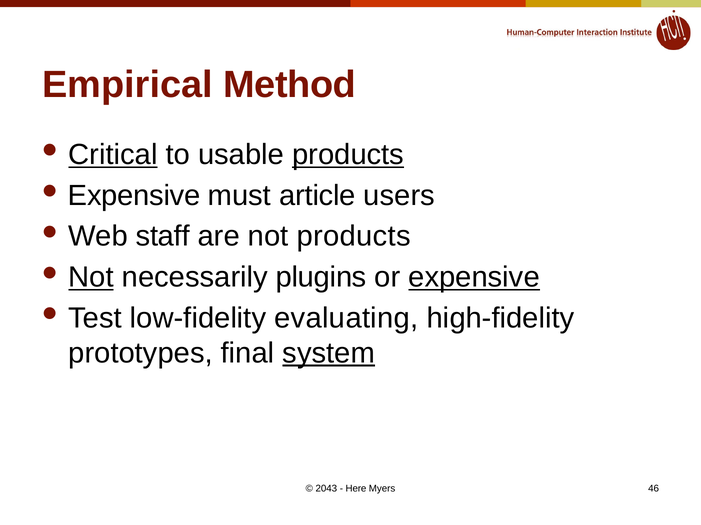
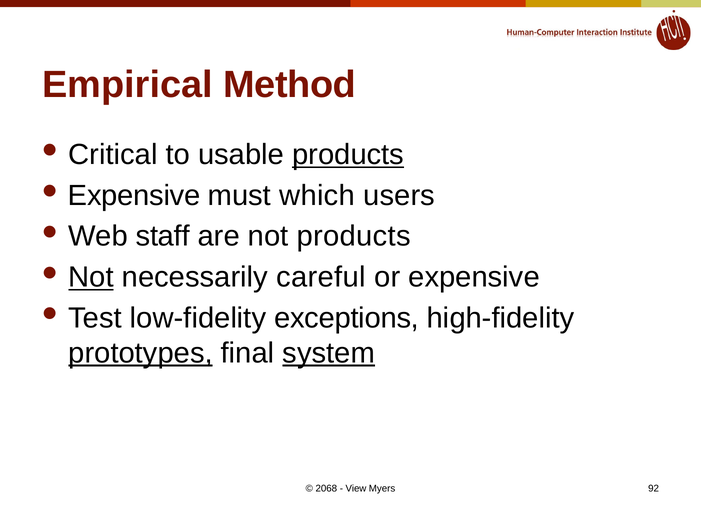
Critical underline: present -> none
article: article -> which
plugins: plugins -> careful
expensive at (474, 278) underline: present -> none
evaluating: evaluating -> exceptions
prototypes underline: none -> present
2043: 2043 -> 2068
Here: Here -> View
46: 46 -> 92
